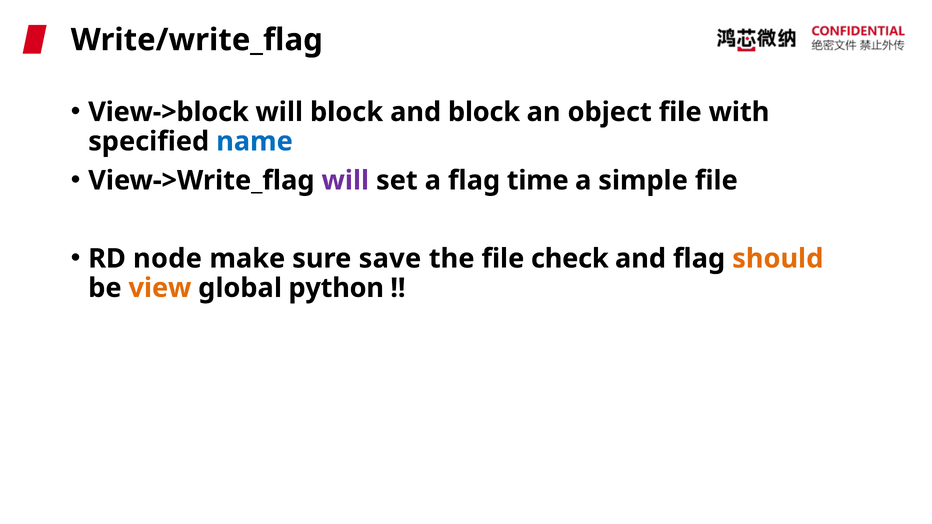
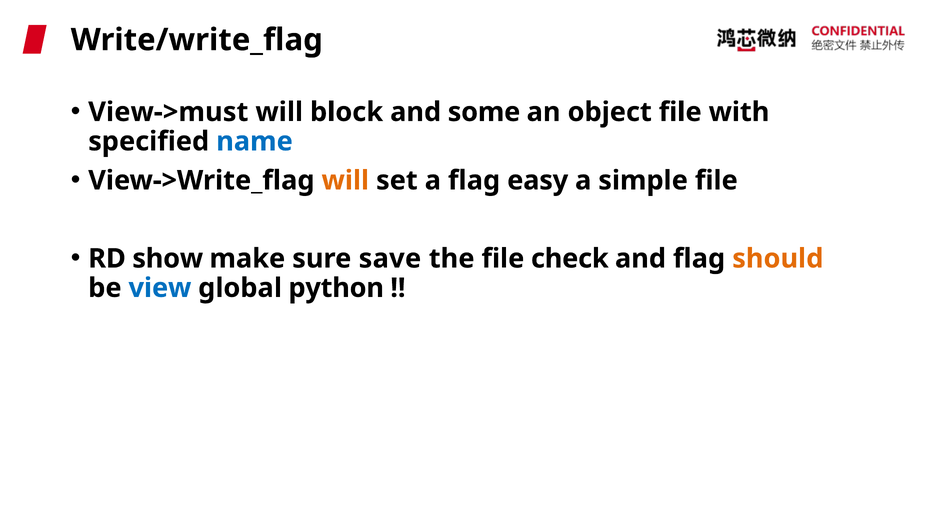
View->block: View->block -> View->must
and block: block -> some
will at (345, 181) colour: purple -> orange
time: time -> easy
node: node -> show
view colour: orange -> blue
